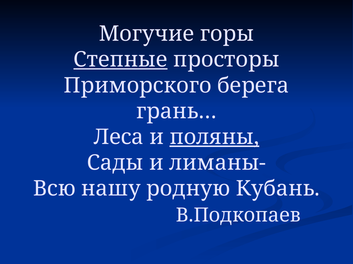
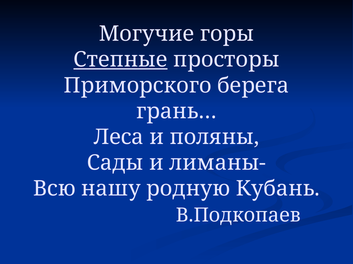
поляны underline: present -> none
